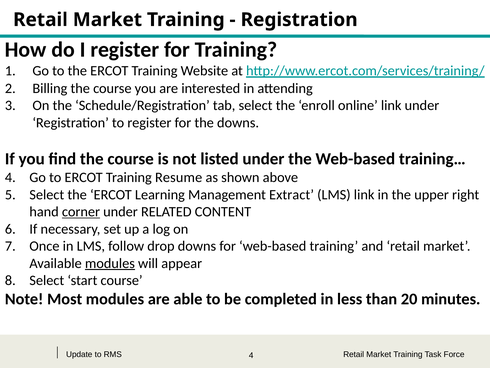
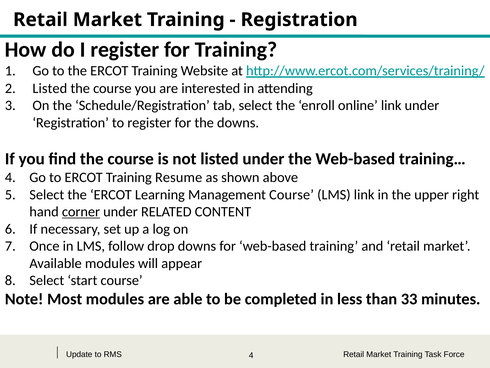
Billing at (50, 88): Billing -> Listed
Management Extract: Extract -> Course
modules at (110, 263) underline: present -> none
20: 20 -> 33
